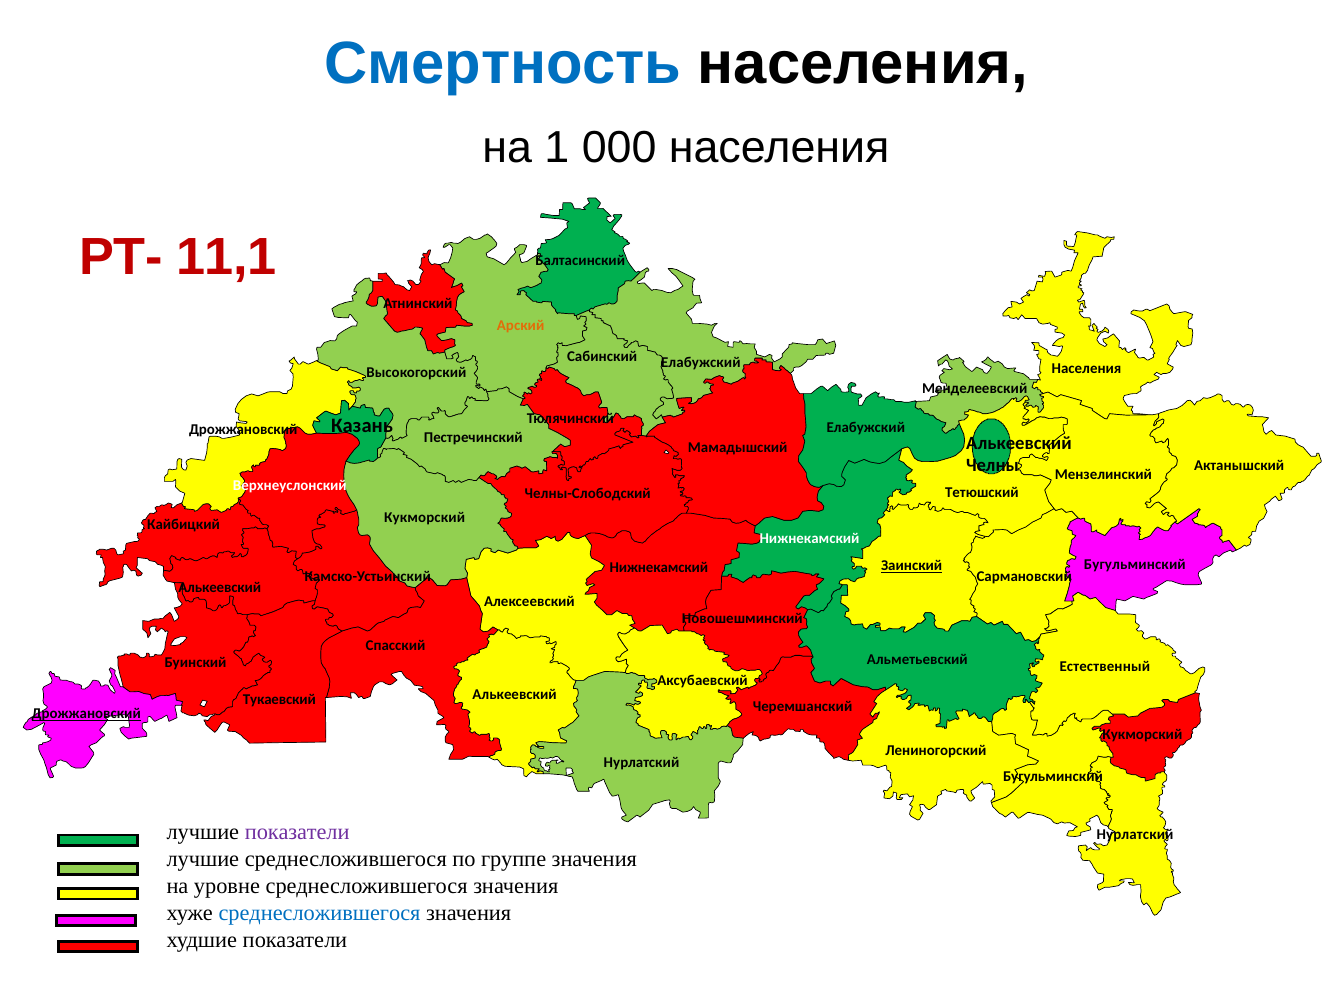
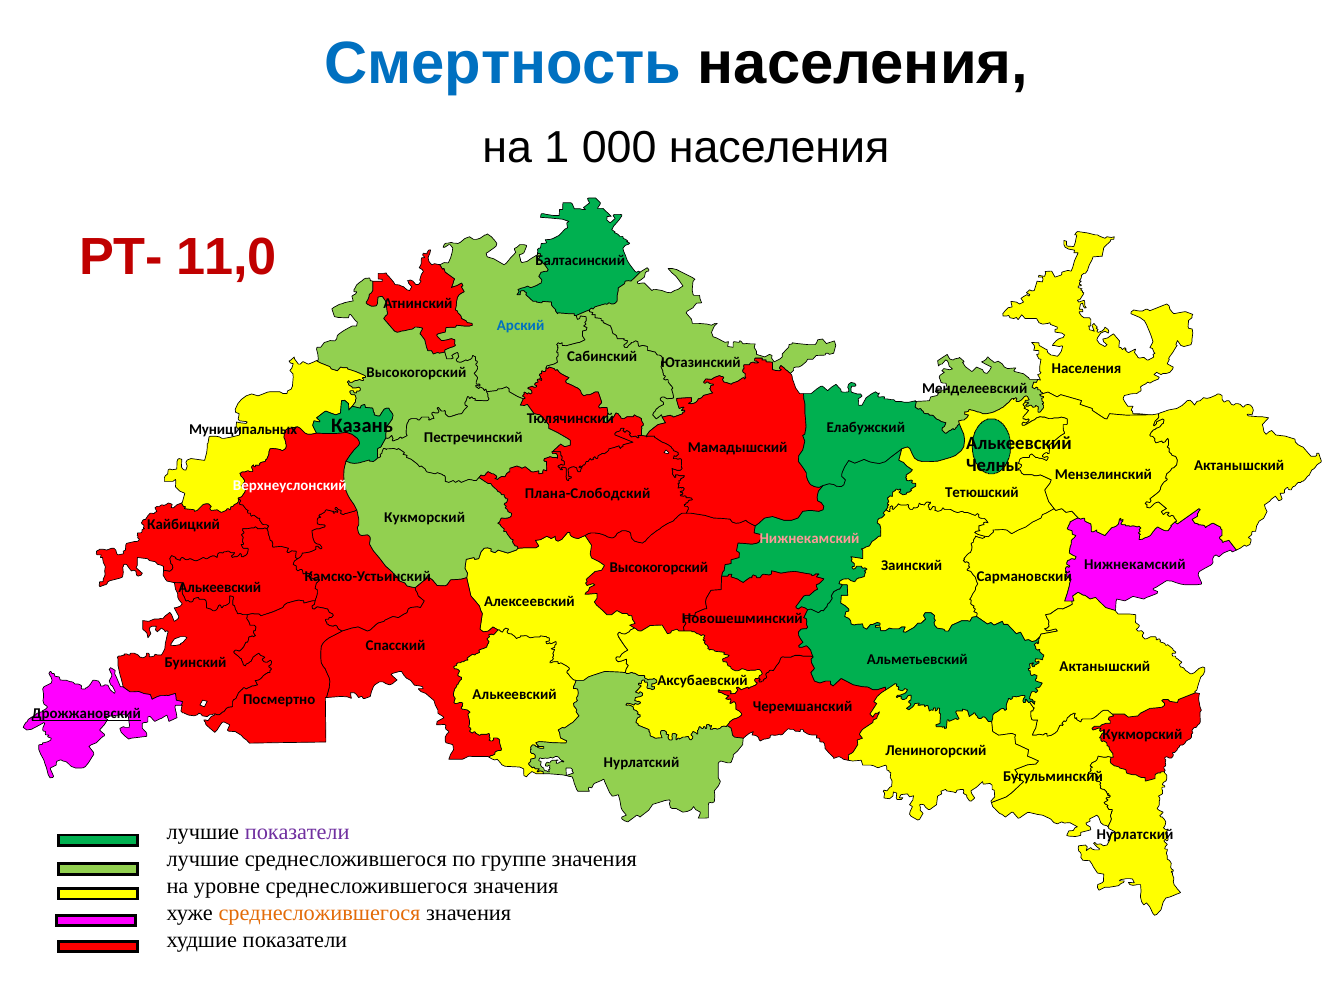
11,1: 11,1 -> 11,0
Арский colour: orange -> blue
Елабужский at (701, 362): Елабужский -> Ютазинский
Дрожжановский at (243, 430): Дрожжановский -> Муниципальных
Челны-Слободский: Челны-Слободский -> Плана-Слободский
Нижнекамский at (810, 538) colour: white -> pink
Бугульминский at (1135, 565): Бугульминский -> Нижнекамский
Заинский underline: present -> none
Нижнекамский at (659, 568): Нижнекамский -> Высокогорский
Естественный at (1105, 666): Естественный -> Актанышский
Тукаевский: Тукаевский -> Посмертно
среднесложившегося at (319, 913) colour: blue -> orange
